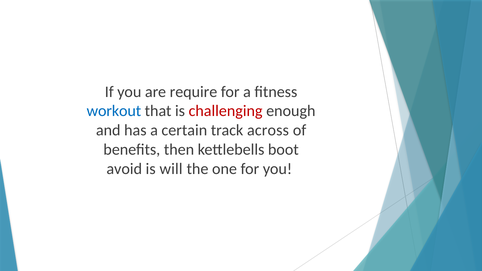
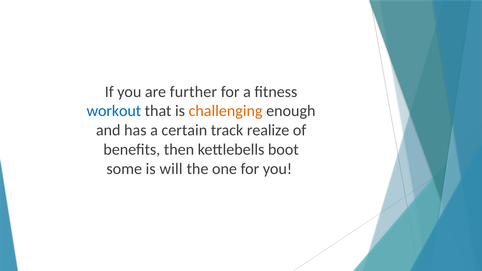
require: require -> further
challenging colour: red -> orange
across: across -> realize
avoid: avoid -> some
